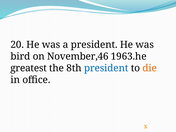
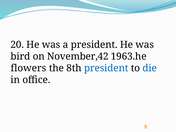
November,46: November,46 -> November,42
greatest: greatest -> flowers
die colour: orange -> blue
